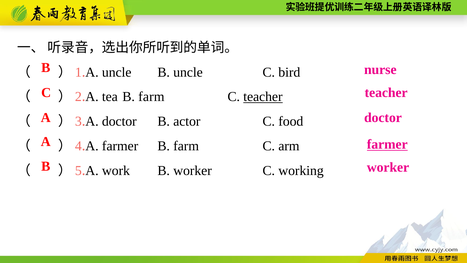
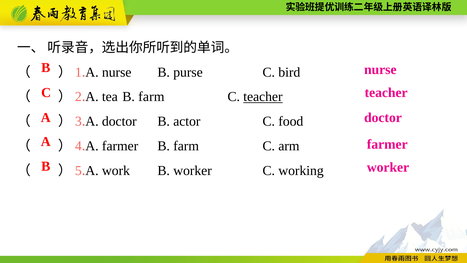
A uncle: uncle -> nurse
B uncle: uncle -> purse
farmer at (387, 144) underline: present -> none
